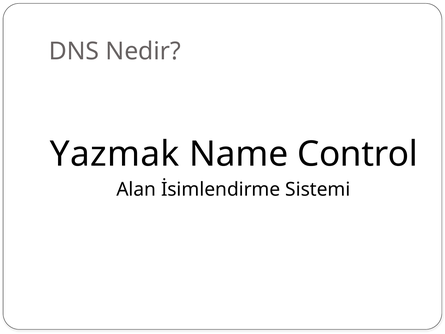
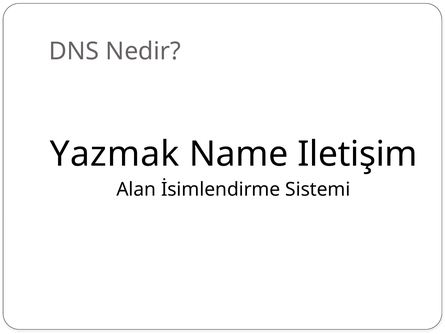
Control: Control -> Iletişim
